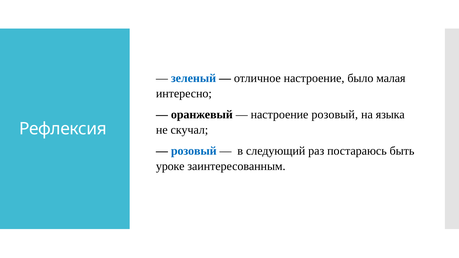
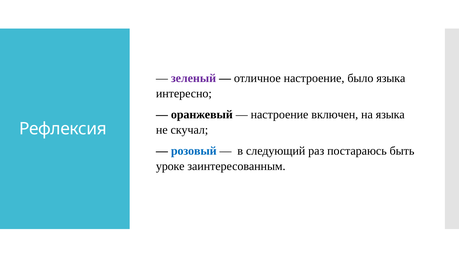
зеленый colour: blue -> purple
было малая: малая -> языка
настроение розовый: розовый -> включен
